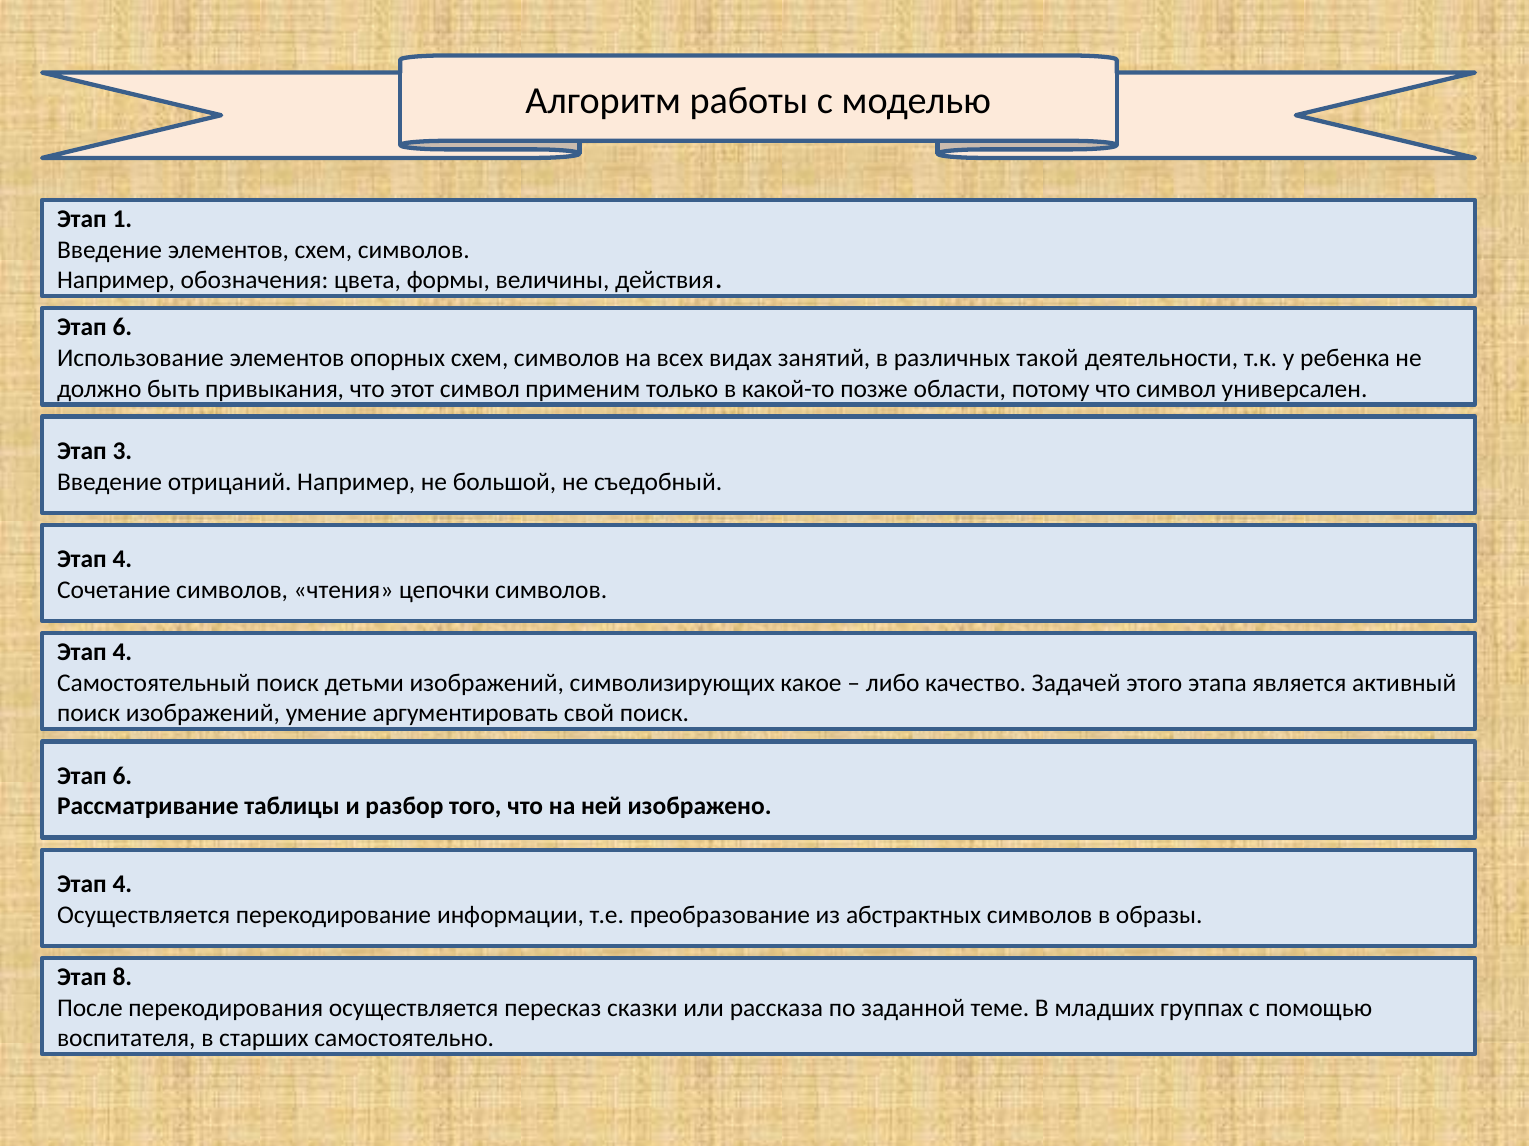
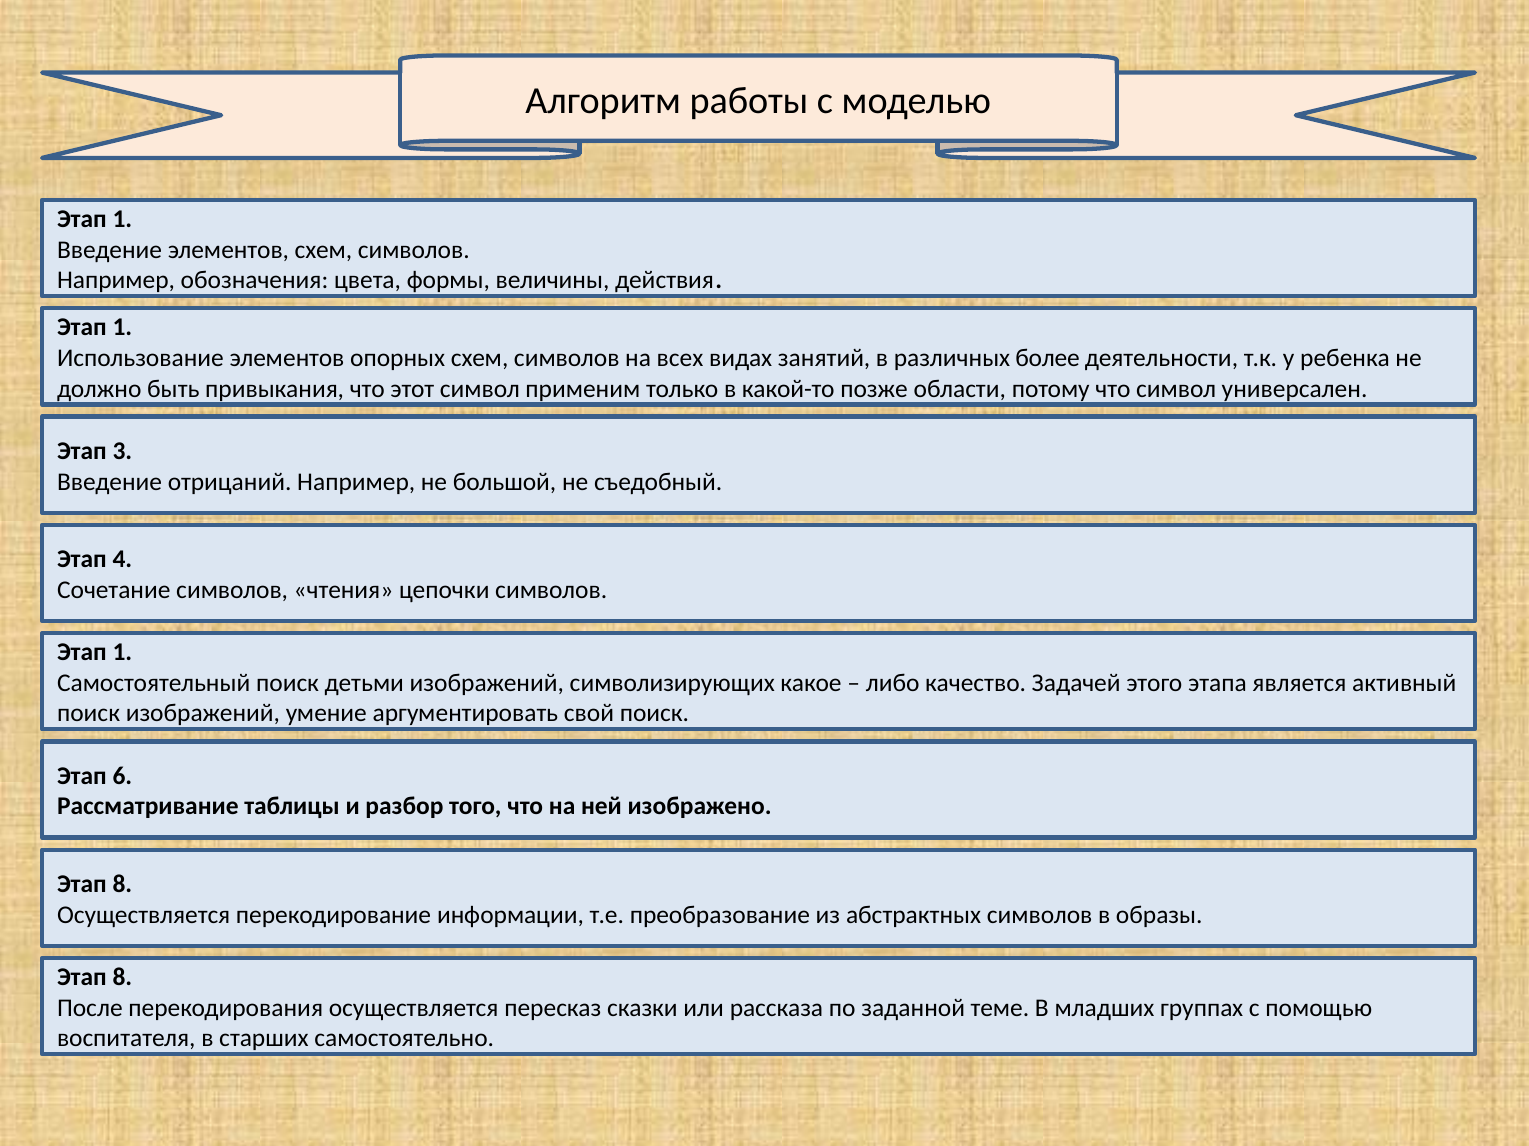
6 at (122, 328): 6 -> 1
такой: такой -> более
4 at (122, 653): 4 -> 1
4 at (122, 885): 4 -> 8
